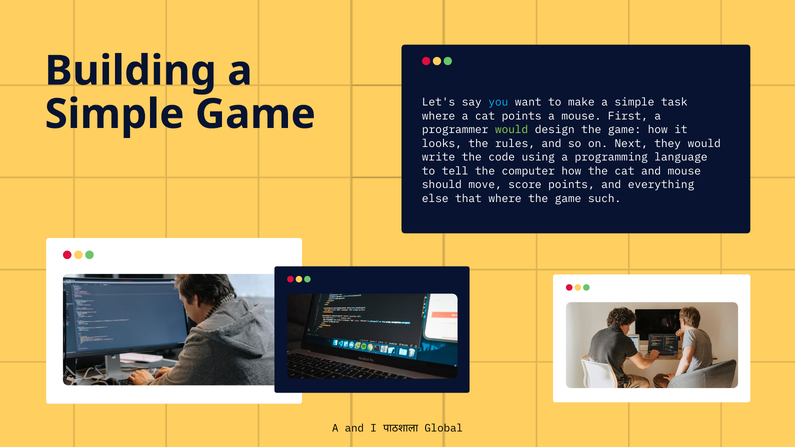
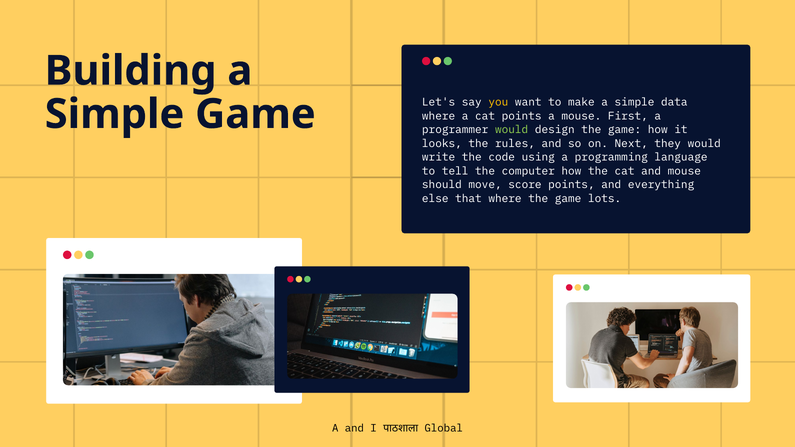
you colour: light blue -> yellow
task: task -> data
such: such -> lots
